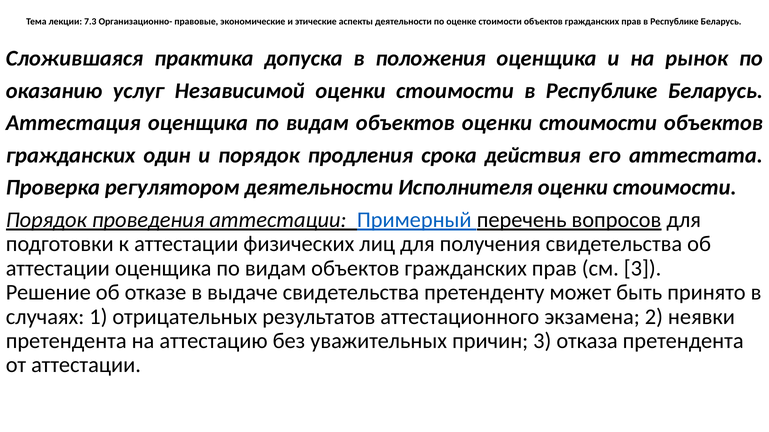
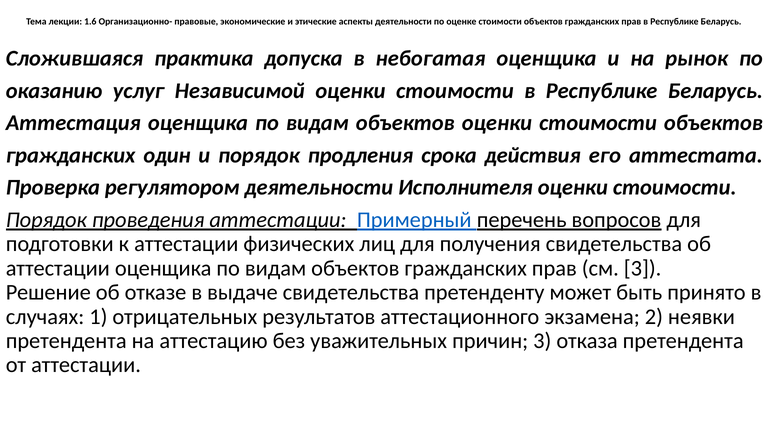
7.3: 7.3 -> 1.6
положения: положения -> небогатая
